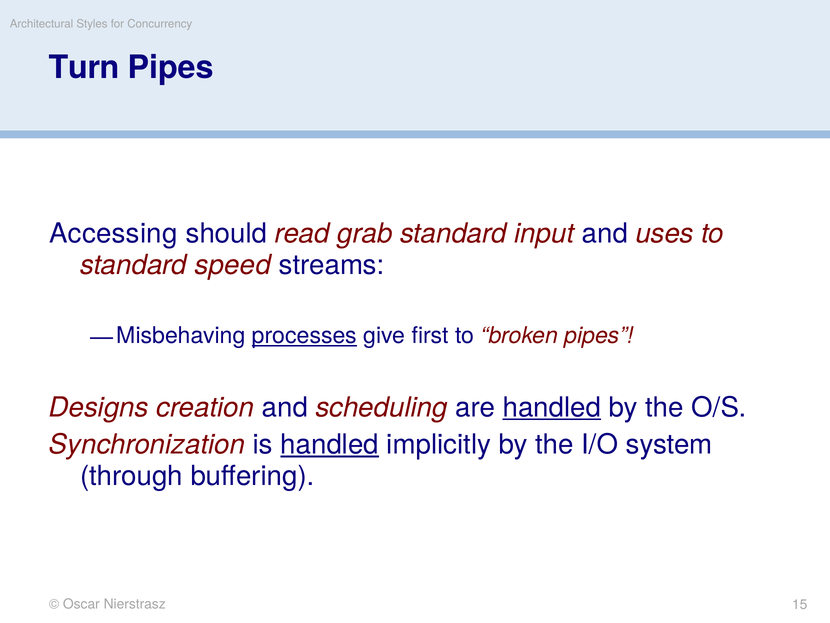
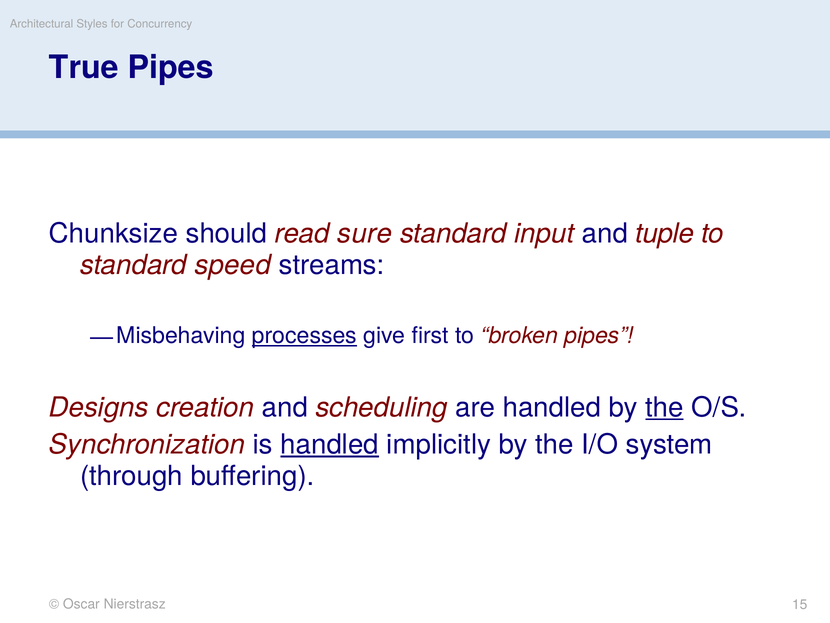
Turn: Turn -> True
Accessing: Accessing -> Chunksize
grab: grab -> sure
uses: uses -> tuple
handled at (552, 407) underline: present -> none
the at (665, 407) underline: none -> present
